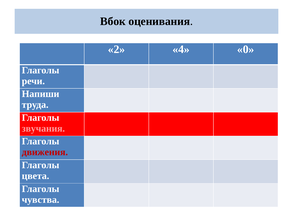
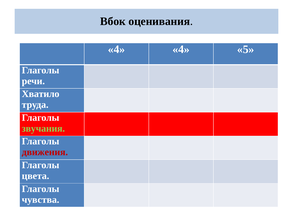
2 at (116, 49): 2 -> 4
0: 0 -> 5
Напиши: Напиши -> Хватило
звучания colour: pink -> light green
